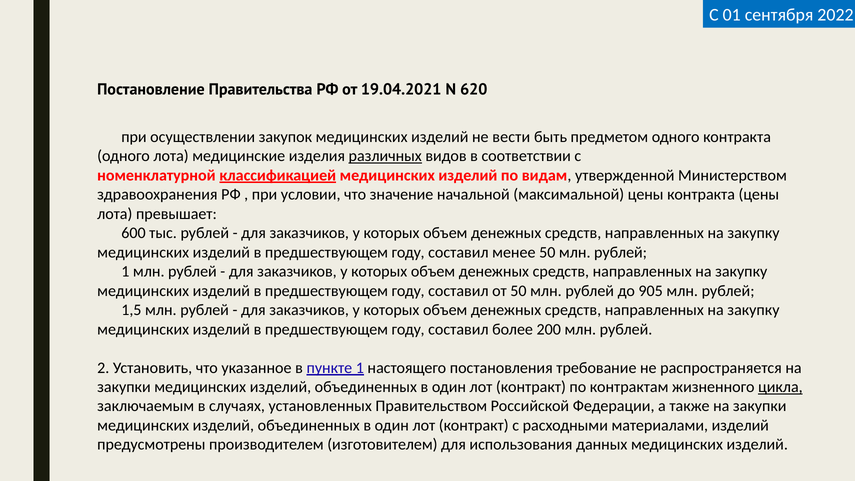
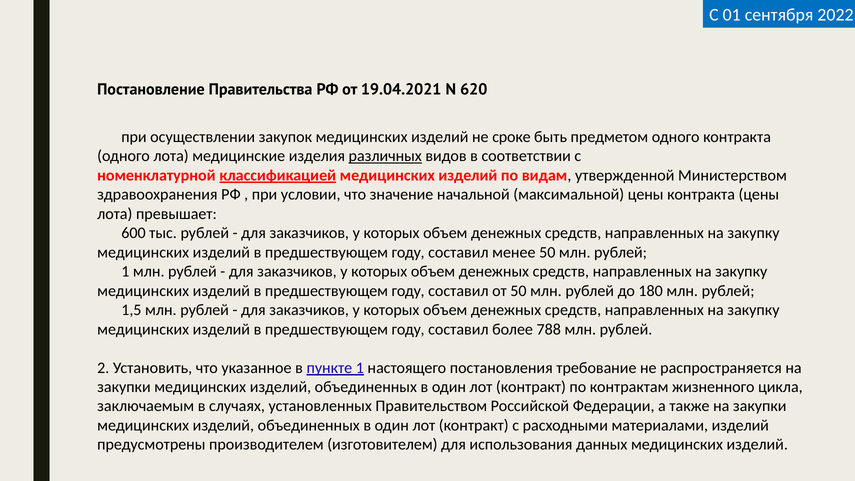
вести: вести -> сроке
905: 905 -> 180
200: 200 -> 788
цикла underline: present -> none
